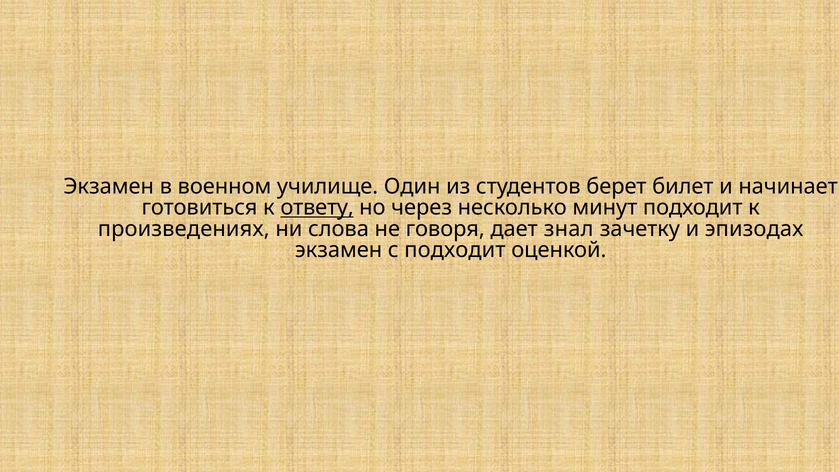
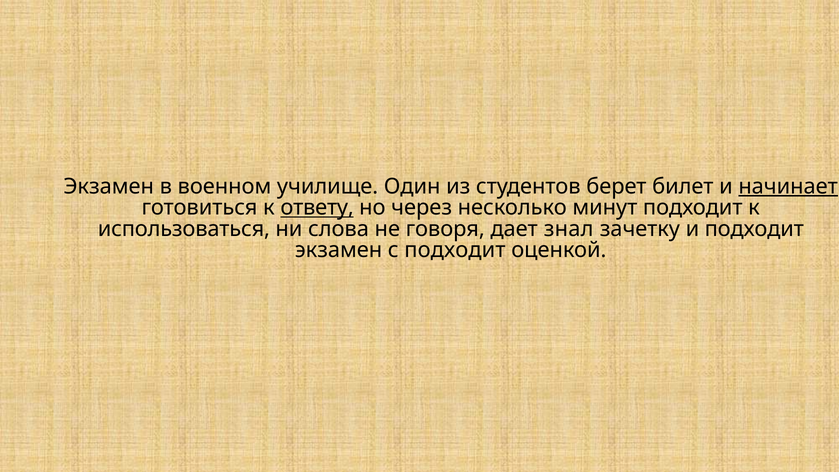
начинает underline: none -> present
произведениях: произведениях -> использоваться
и эпизодах: эпизодах -> подходит
